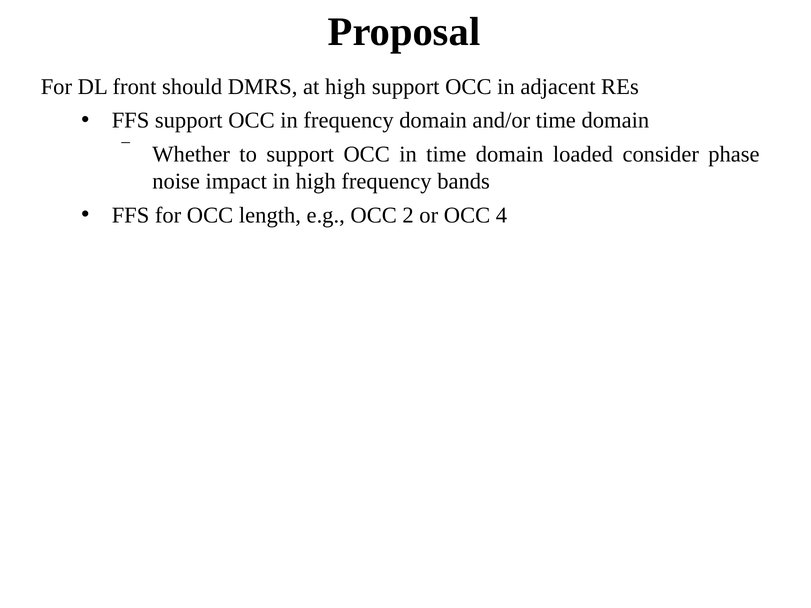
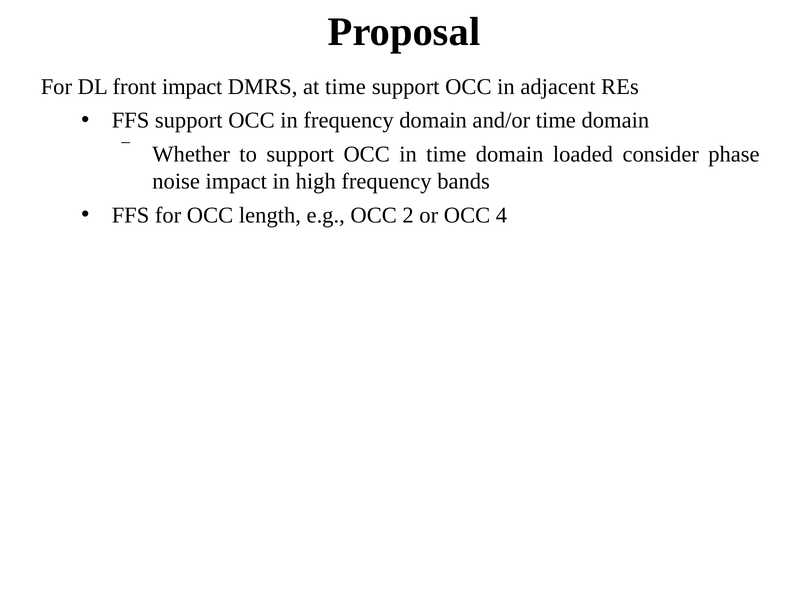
front should: should -> impact
at high: high -> time
